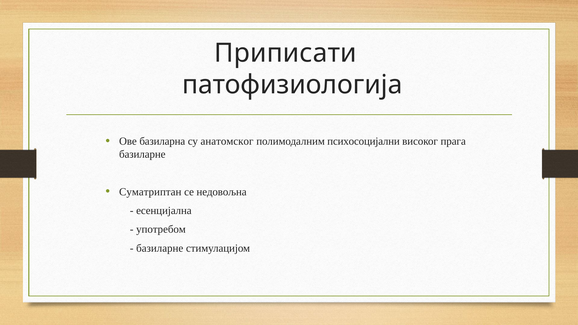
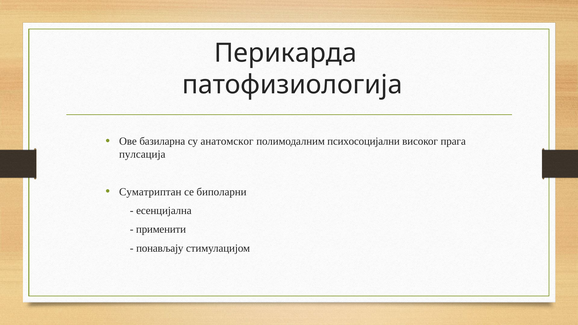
Приписати: Приписати -> Перикарда
базиларне at (142, 154): базиларне -> пулсација
недовољна: недовољна -> биполарни
употребом: употребом -> применити
базиларне at (160, 248): базиларне -> понављају
